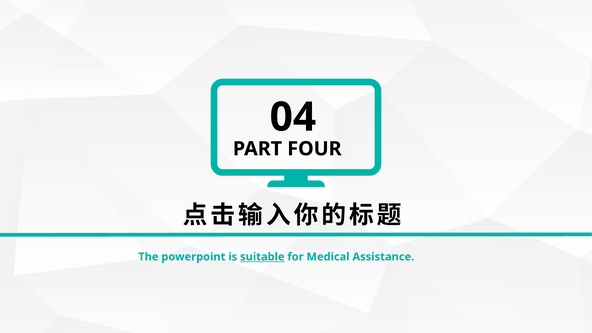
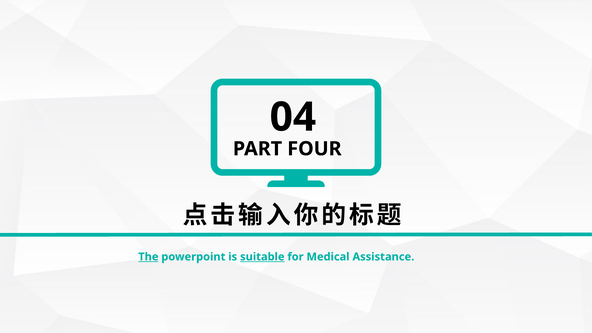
The underline: none -> present
